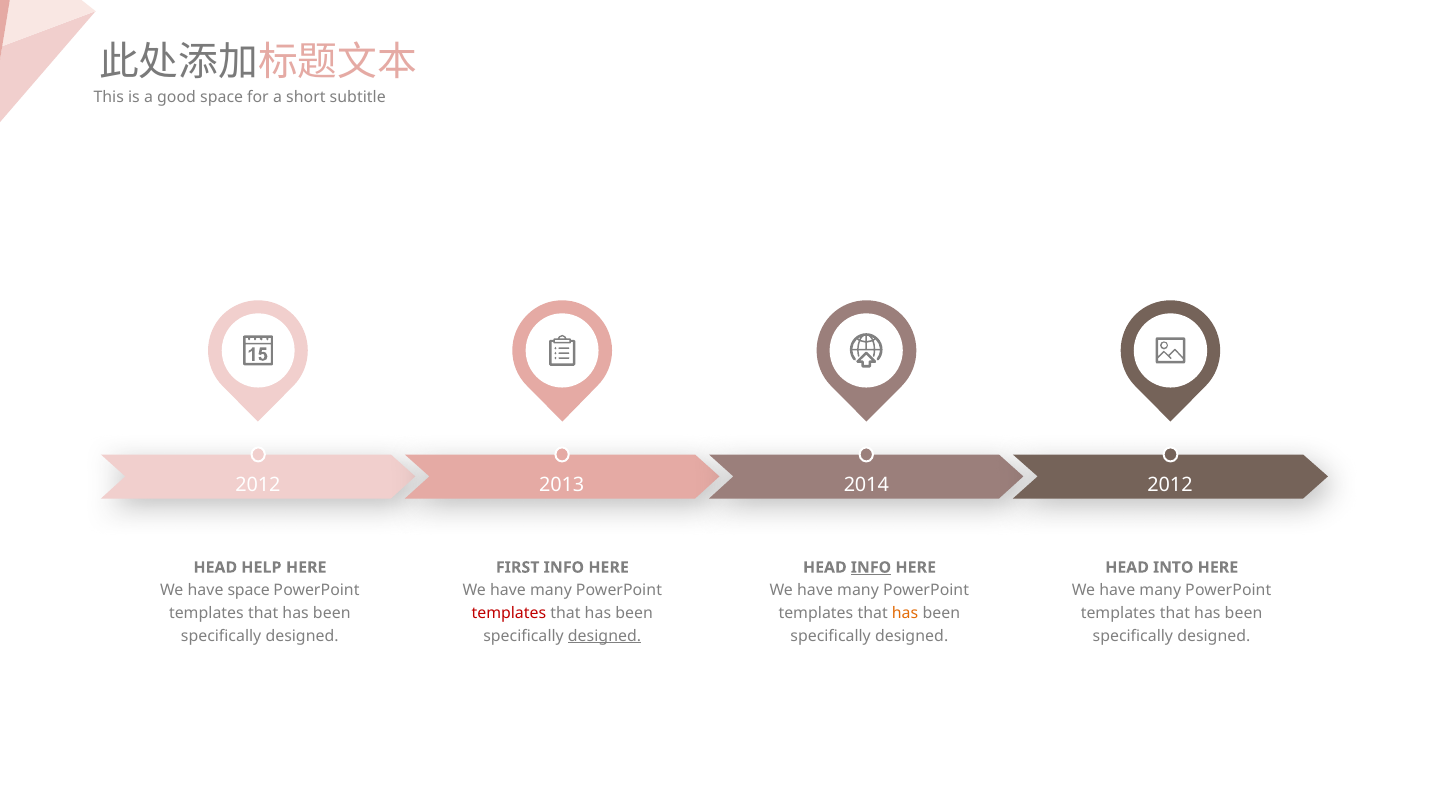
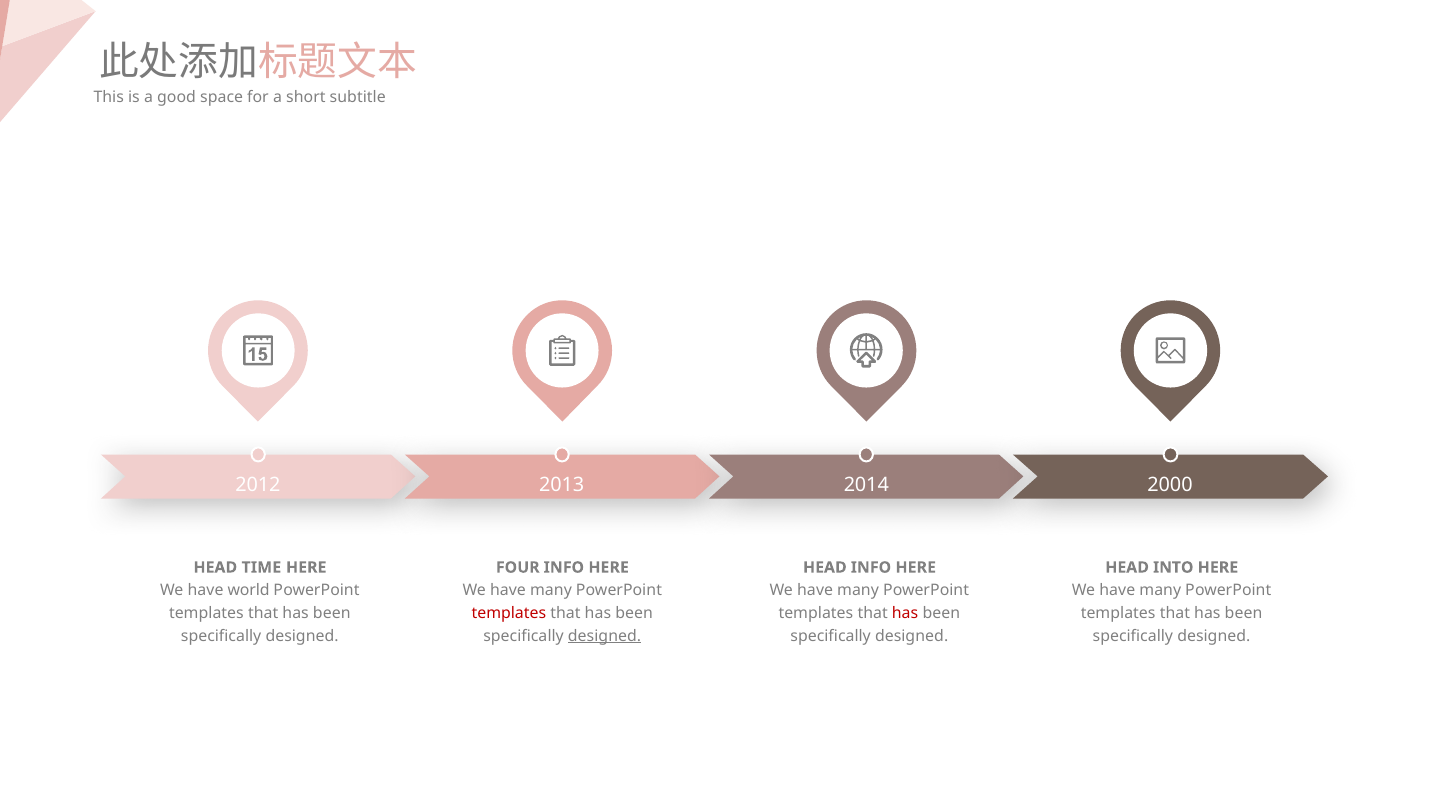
2014 2012: 2012 -> 2000
HELP: HELP -> TIME
FIRST: FIRST -> FOUR
INFO at (871, 567) underline: present -> none
have space: space -> world
has at (905, 613) colour: orange -> red
